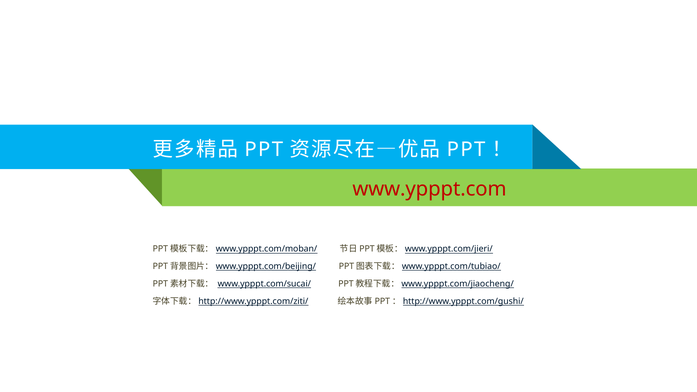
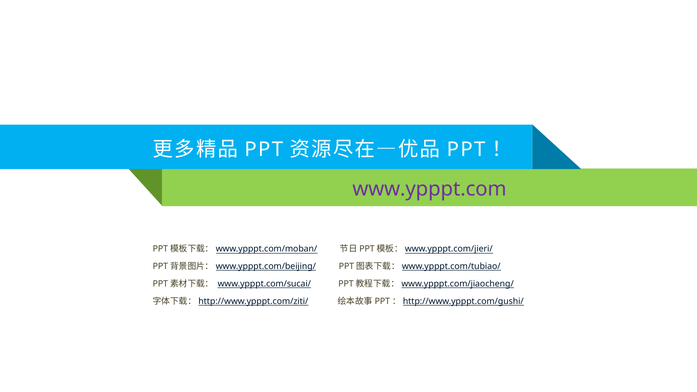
www.ypppt.com colour: red -> purple
